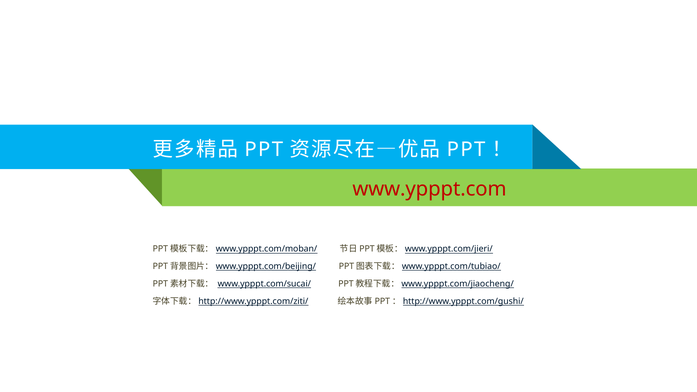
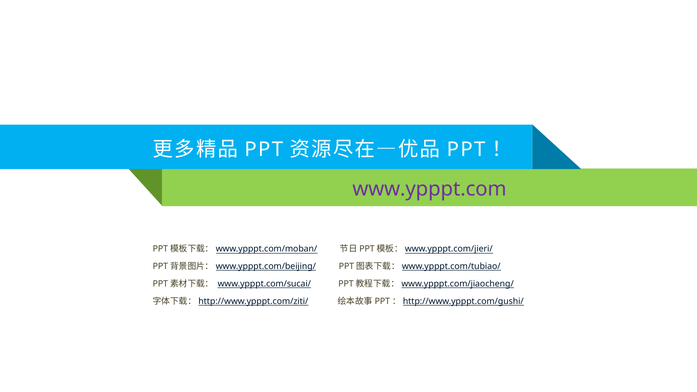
www.ypppt.com colour: red -> purple
